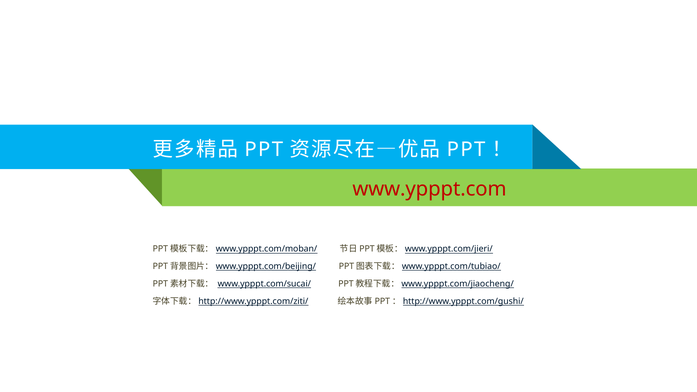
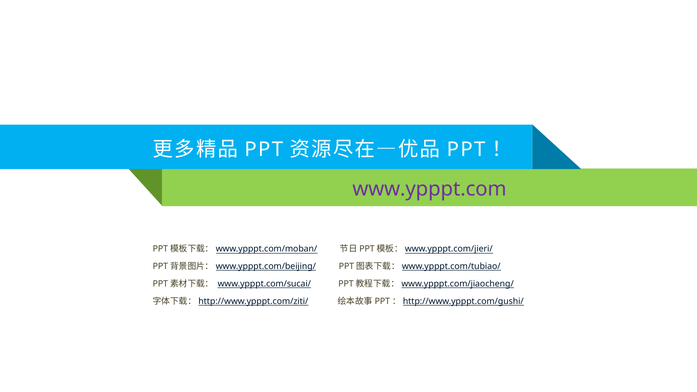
www.ypppt.com colour: red -> purple
